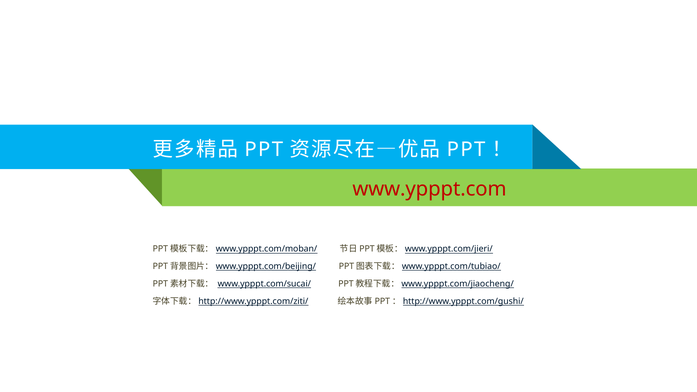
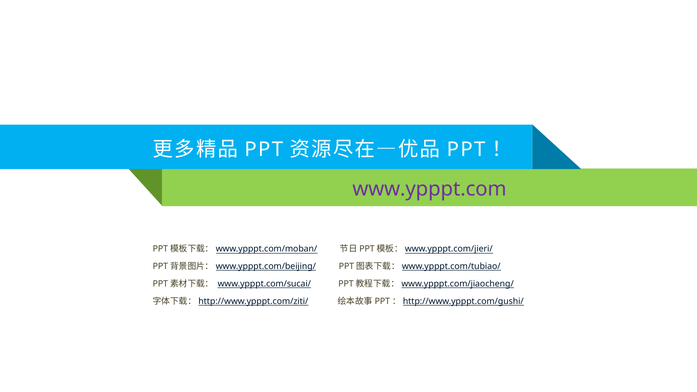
www.ypppt.com colour: red -> purple
